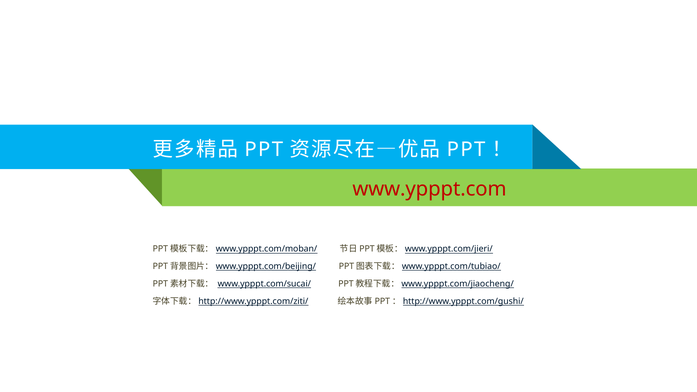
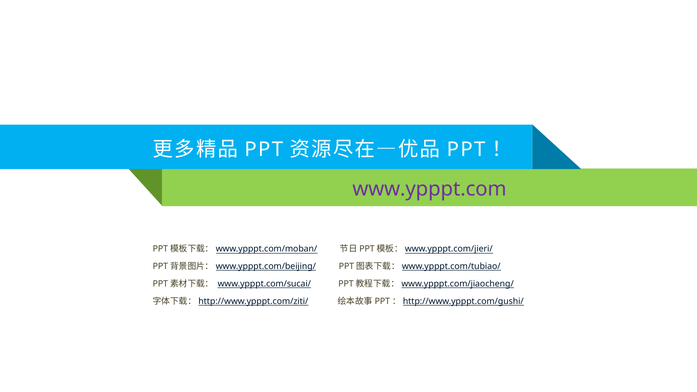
www.ypppt.com colour: red -> purple
